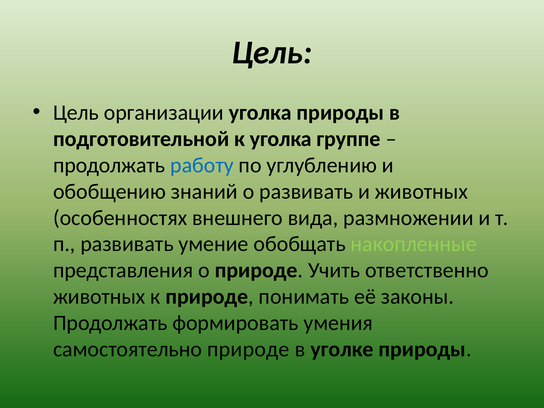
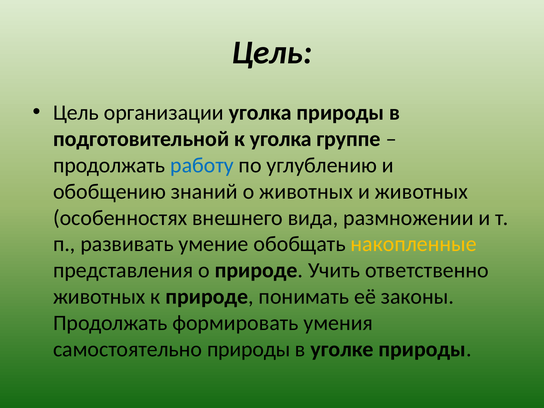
о развивать: развивать -> животных
накопленные colour: light green -> yellow
самостоятельно природе: природе -> природы
